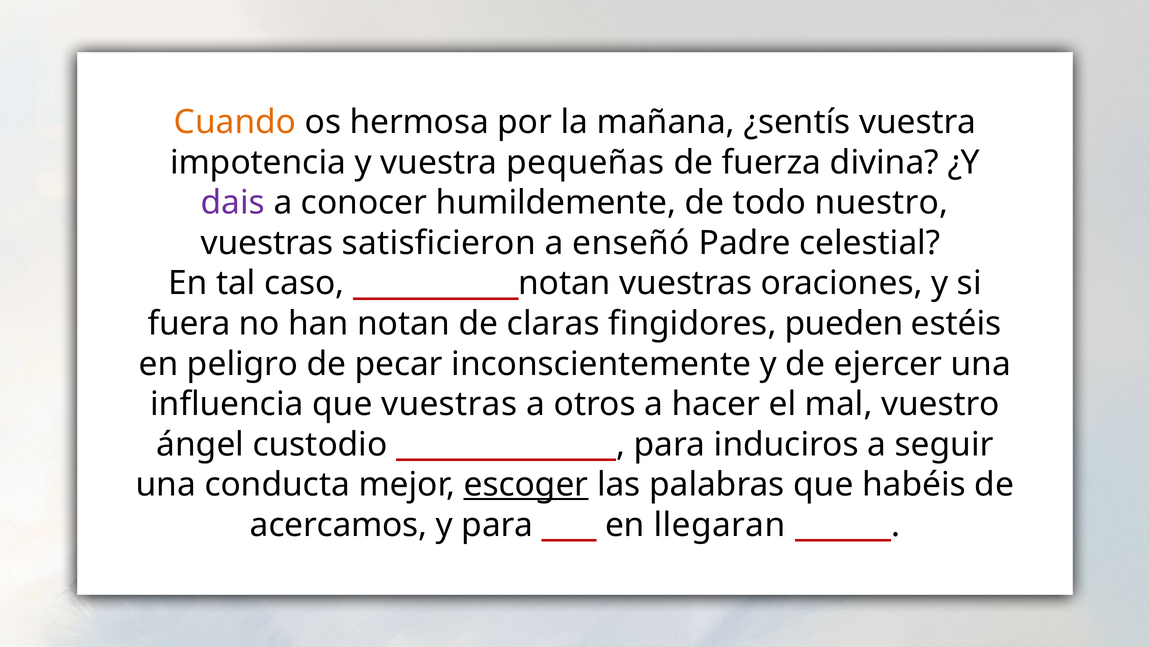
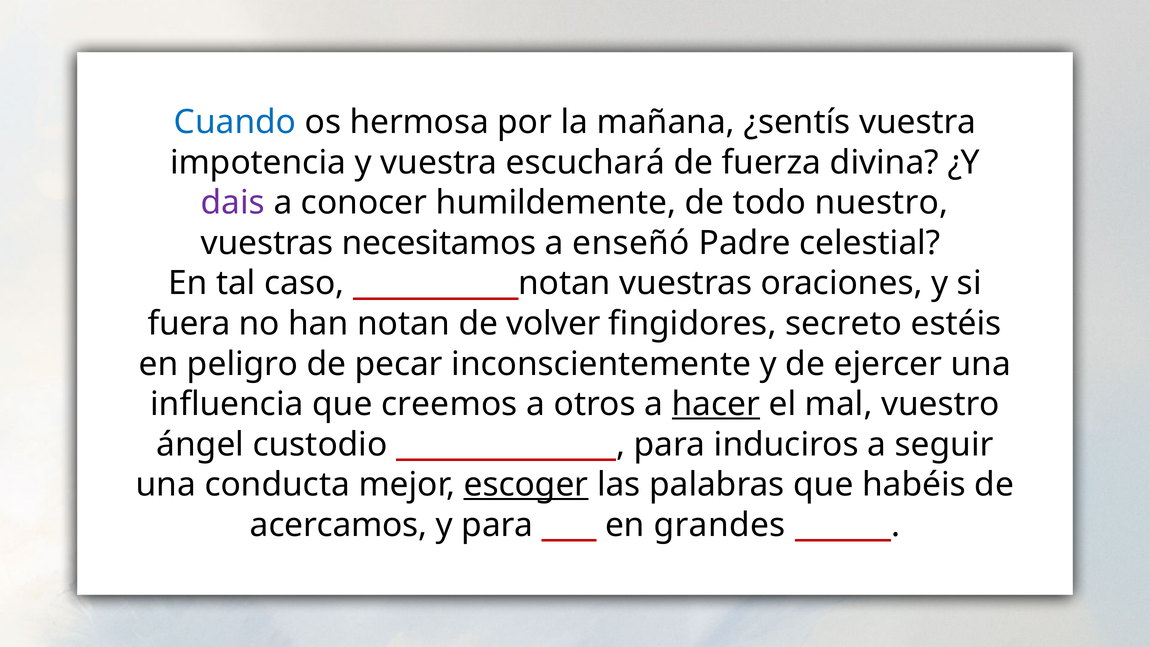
Cuando colour: orange -> blue
pequeñas: pequeñas -> escuchará
satisficieron: satisficieron -> necesitamos
claras: claras -> volver
pueden: pueden -> secreto
que vuestras: vuestras -> creemos
hacer underline: none -> present
llegaran: llegaran -> grandes
